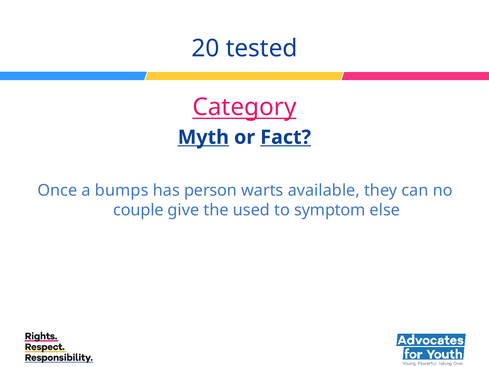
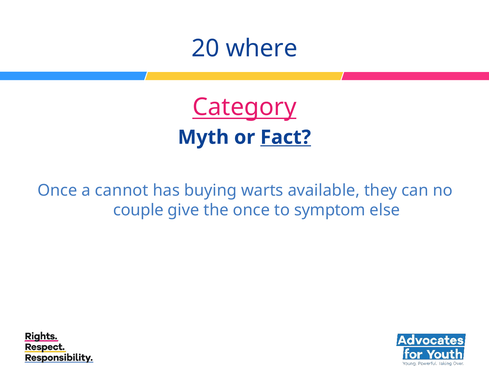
tested: tested -> where
Myth underline: present -> none
bumps: bumps -> cannot
person: person -> buying
the used: used -> once
